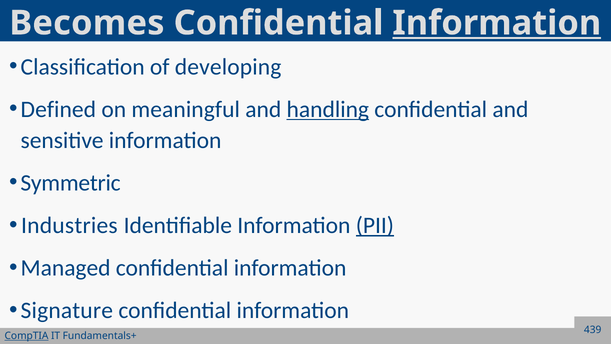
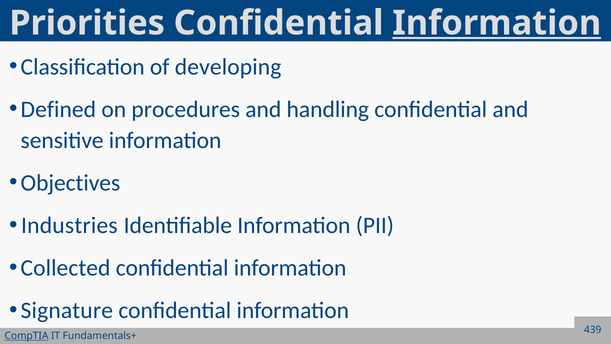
Becomes: Becomes -> Priorities
meaningful: meaningful -> procedures
handling underline: present -> none
Symmetric: Symmetric -> Objectives
PII underline: present -> none
Managed: Managed -> Collected
